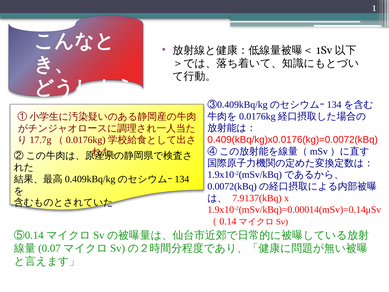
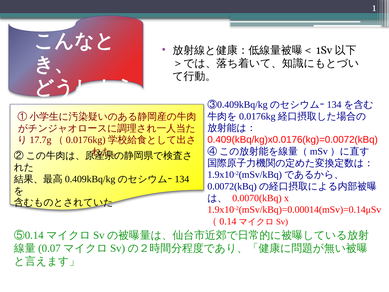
7.9137(kBq: 7.9137(kBq -> 0.0070(kBq
